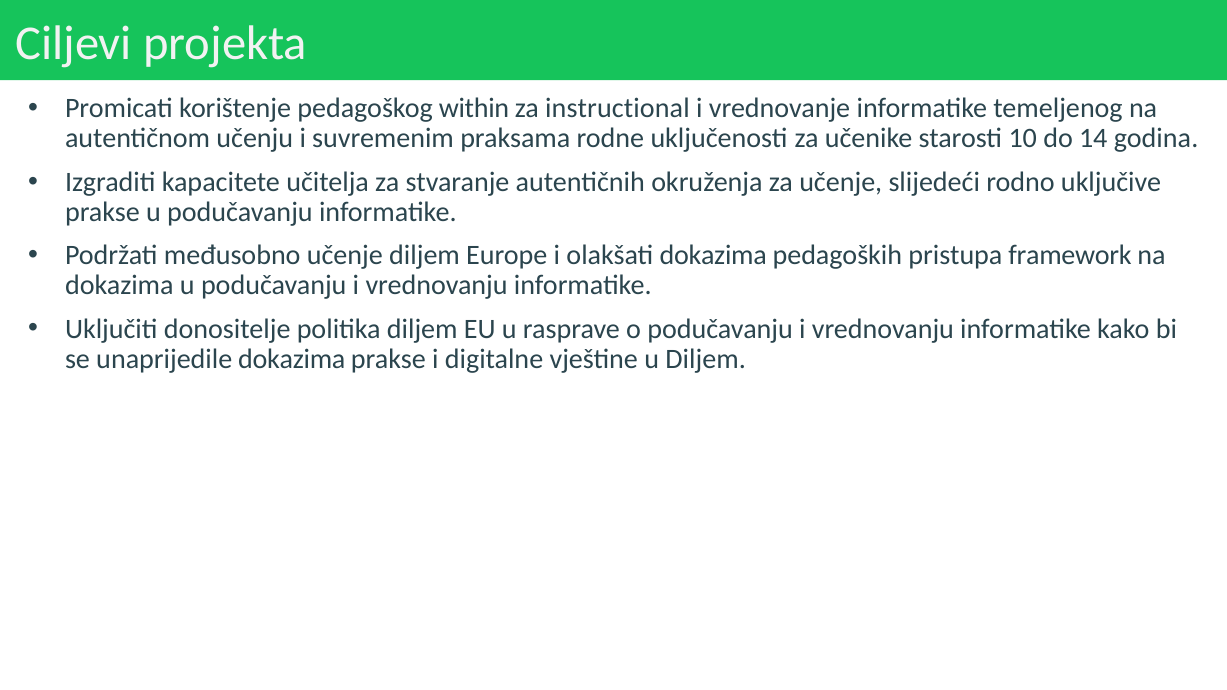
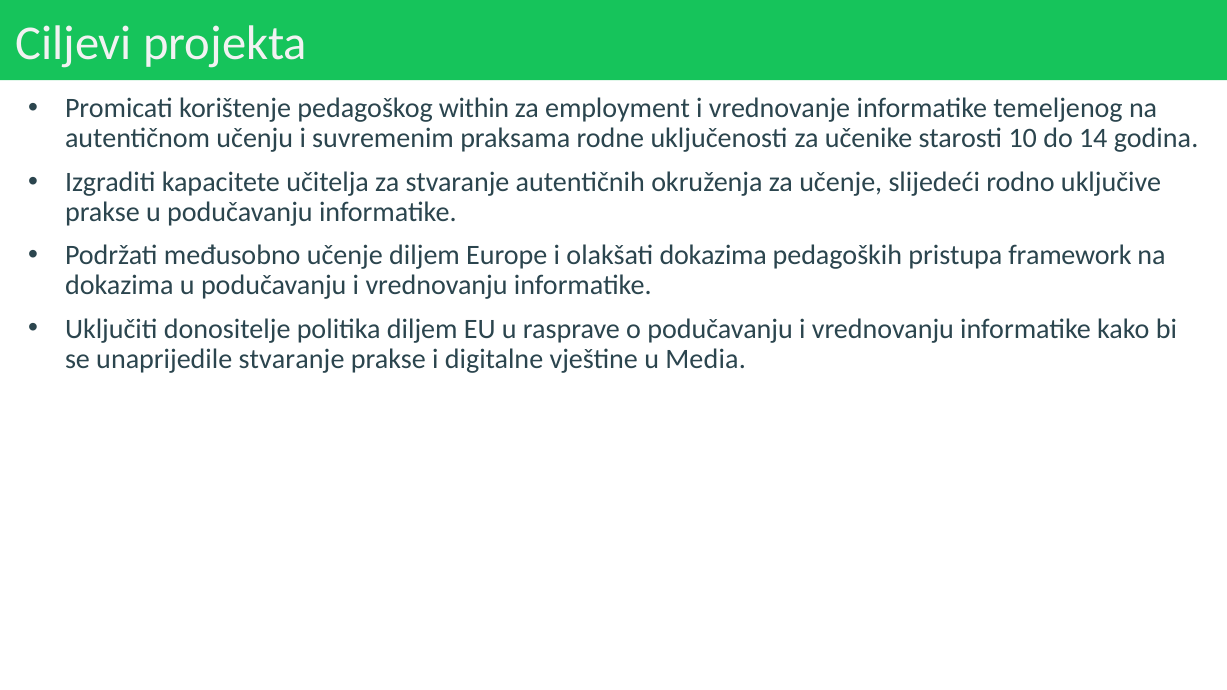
instructional: instructional -> employment
unaprijedile dokazima: dokazima -> stvaranje
u Diljem: Diljem -> Media
